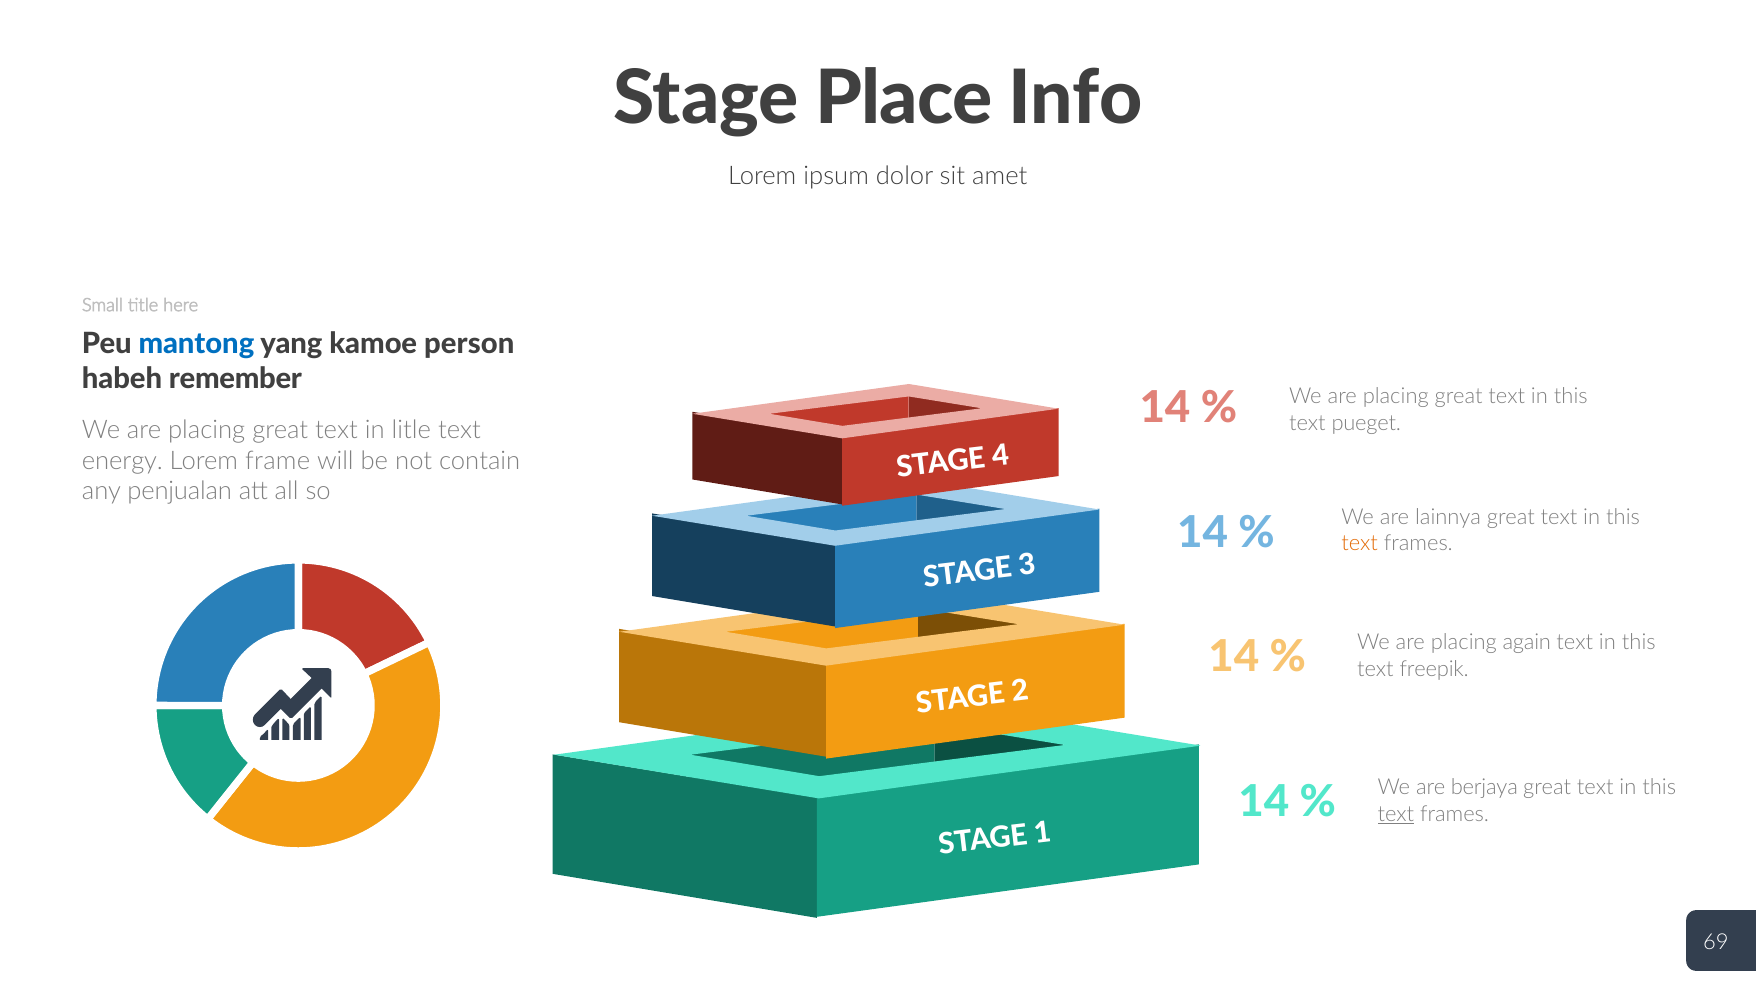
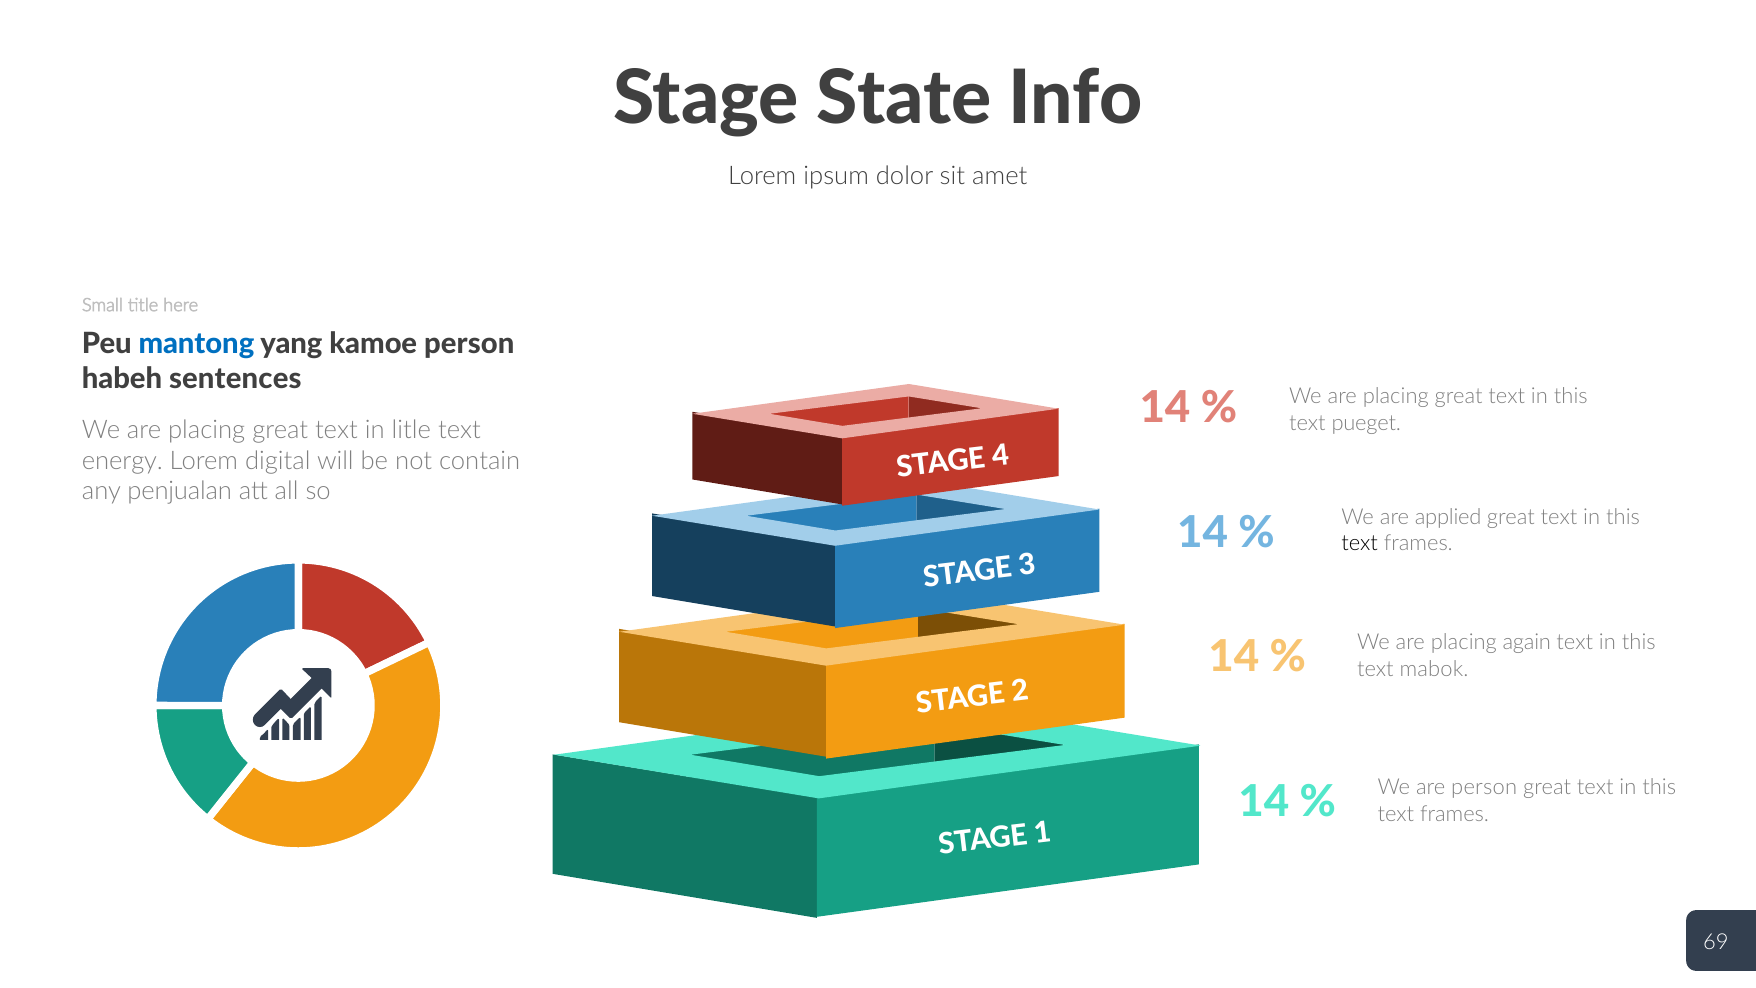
Place: Place -> State
remember: remember -> sentences
frame: frame -> digital
lainnya: lainnya -> applied
text at (1360, 543) colour: orange -> black
freepik: freepik -> mabok
are berjaya: berjaya -> person
text at (1396, 814) underline: present -> none
